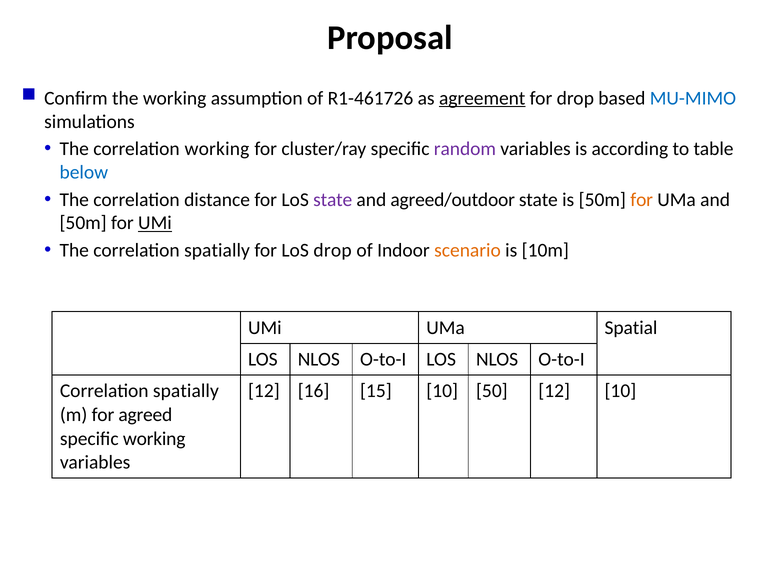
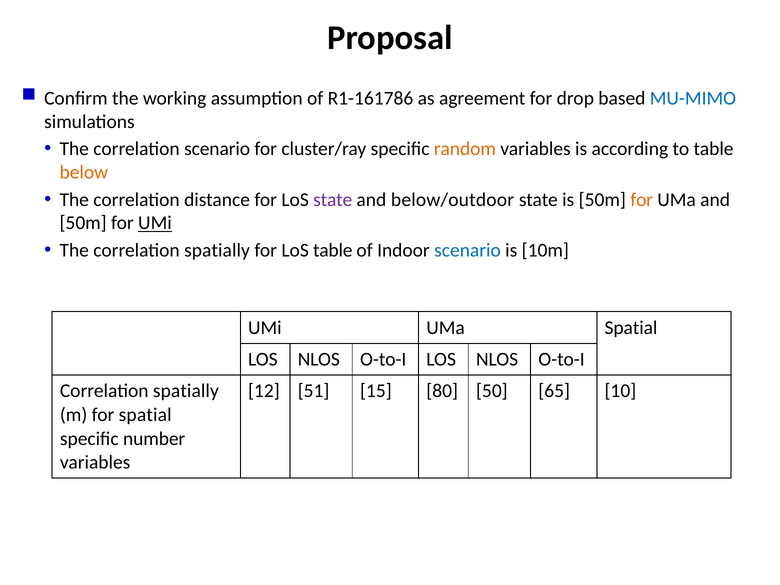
R1-461726: R1-461726 -> R1-161786
agreement underline: present -> none
correlation working: working -> scenario
random colour: purple -> orange
below colour: blue -> orange
agreed/outdoor: agreed/outdoor -> below/outdoor
LoS drop: drop -> table
scenario at (468, 250) colour: orange -> blue
16: 16 -> 51
15 10: 10 -> 80
50 12: 12 -> 65
for agreed: agreed -> spatial
specific working: working -> number
